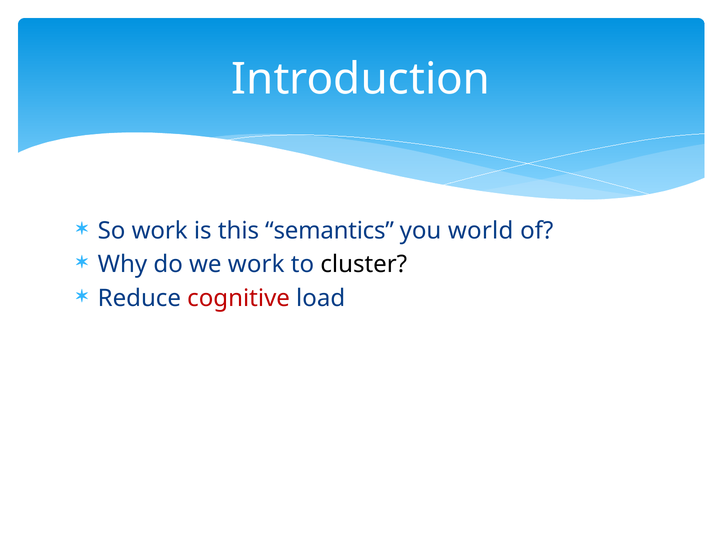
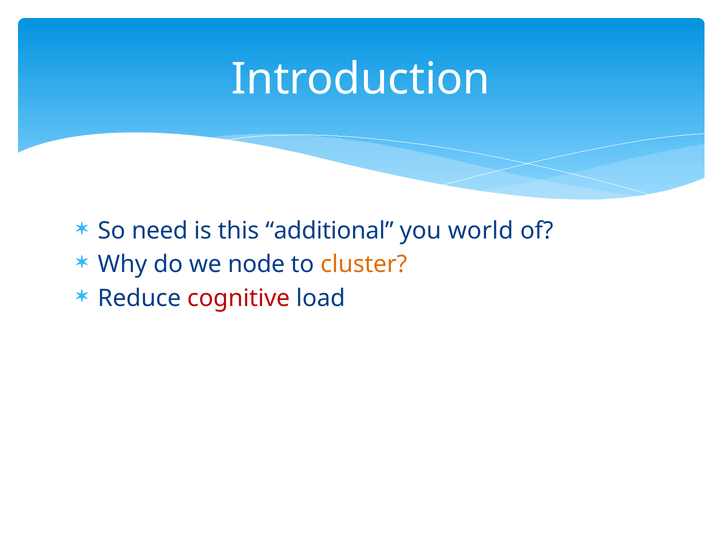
So work: work -> need
semantics: semantics -> additional
we work: work -> node
cluster colour: black -> orange
